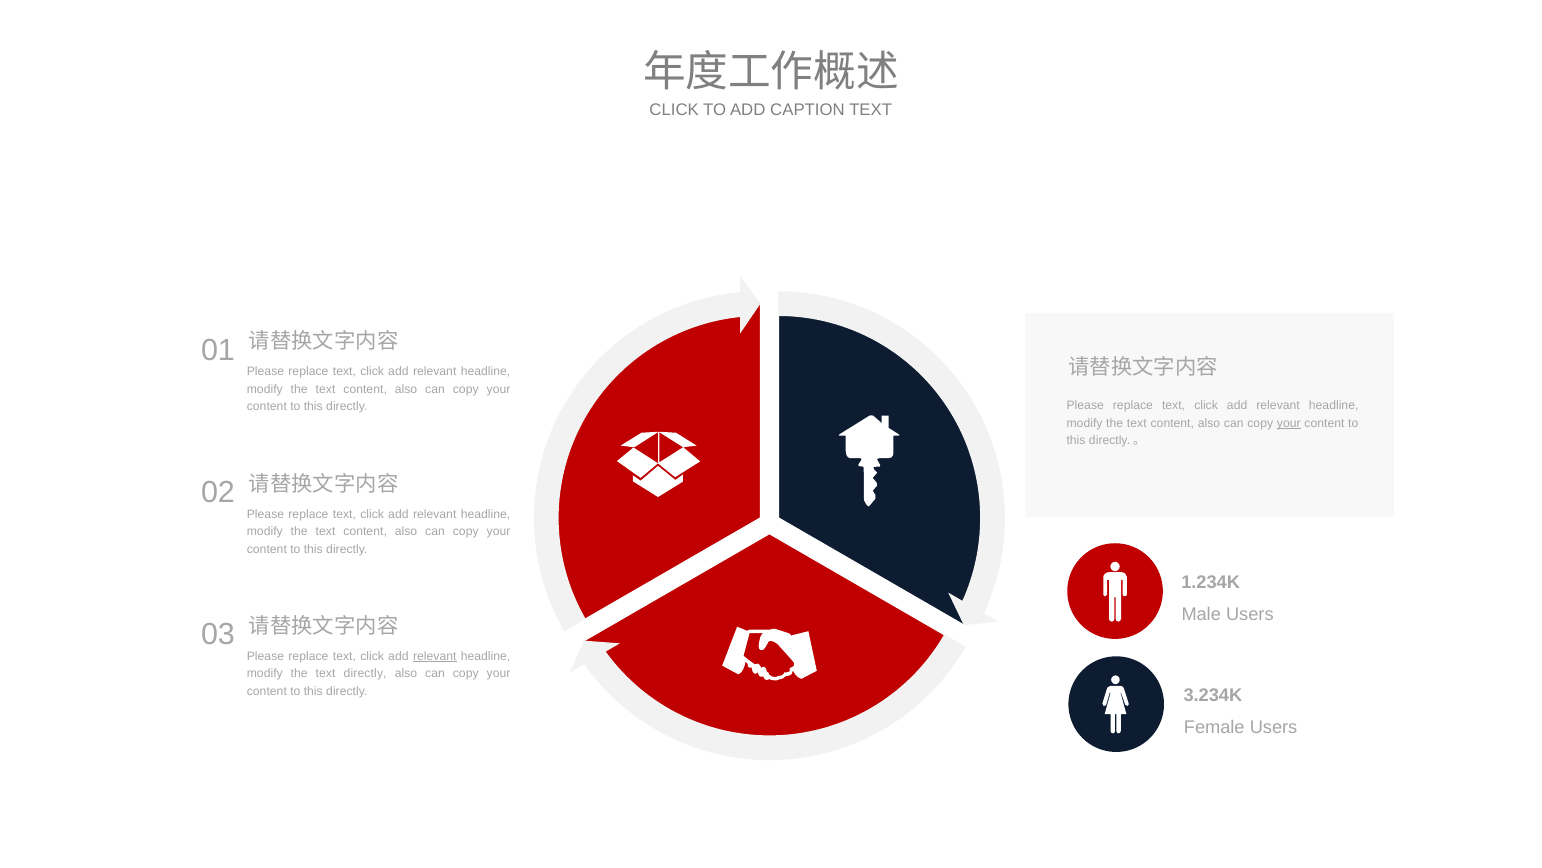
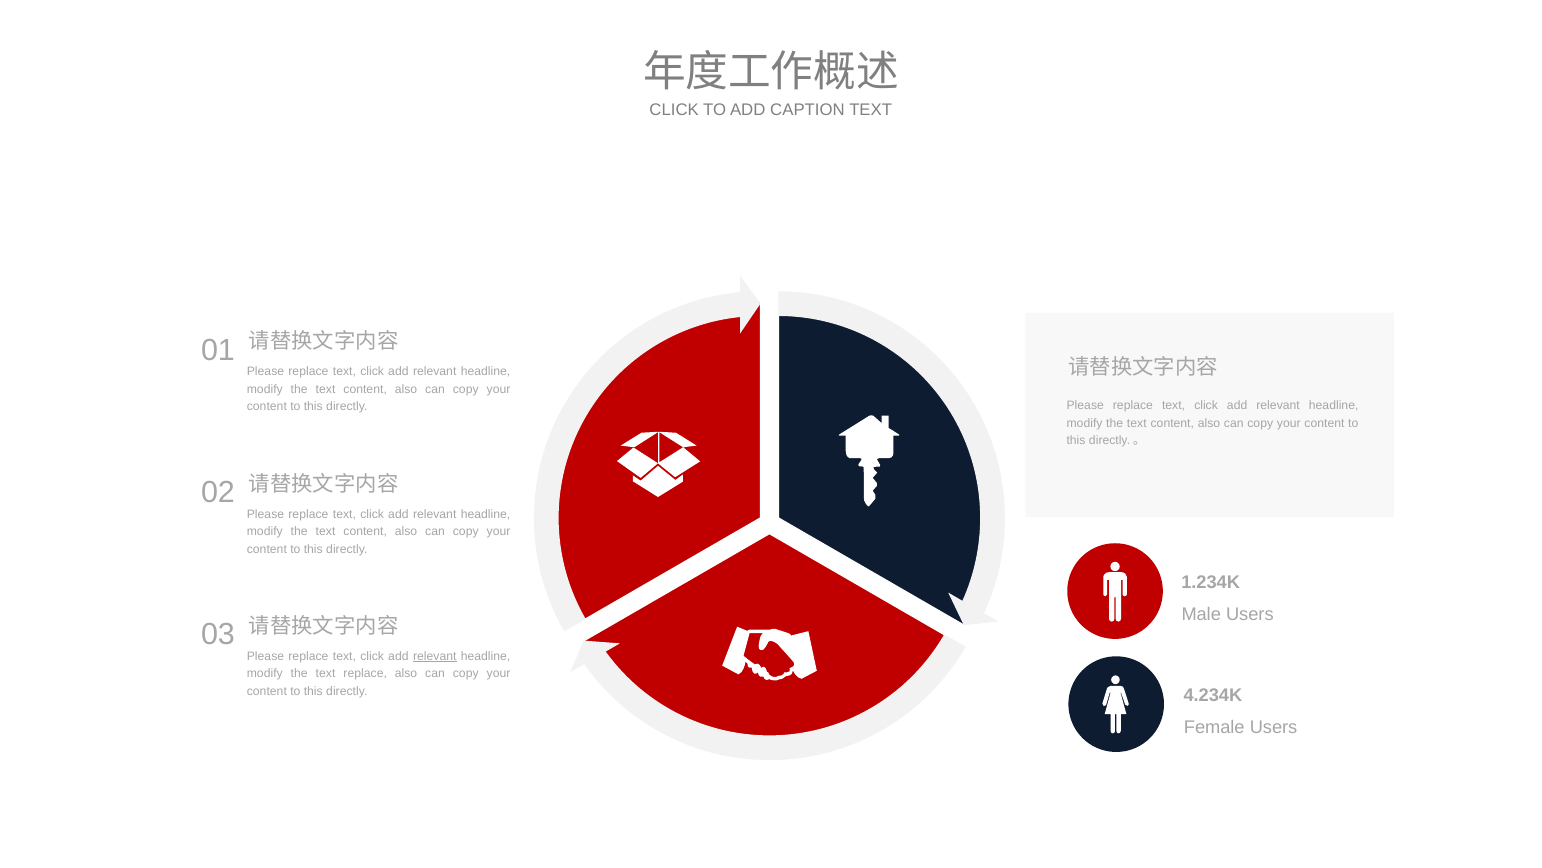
your at (1289, 423) underline: present -> none
text directly: directly -> replace
3.234K: 3.234K -> 4.234K
